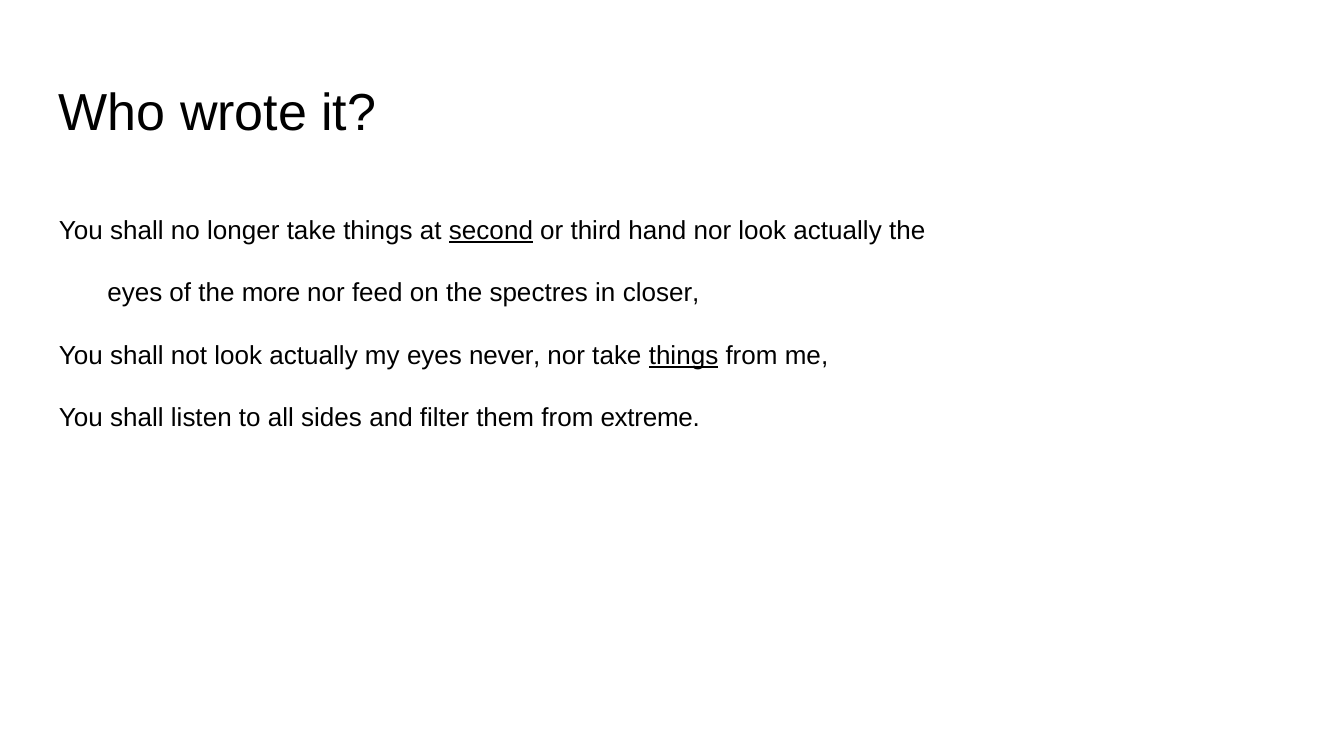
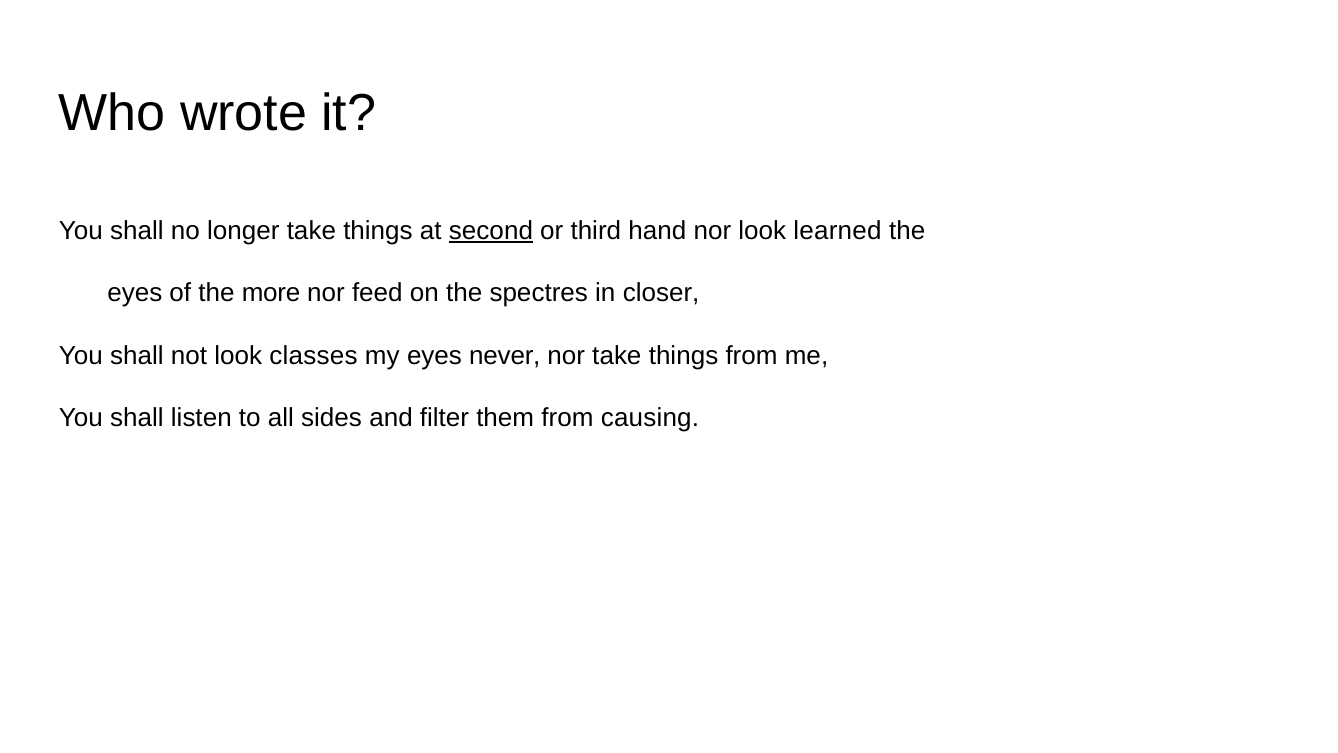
nor look actually: actually -> learned
not look actually: actually -> classes
things at (684, 356) underline: present -> none
extreme: extreme -> causing
